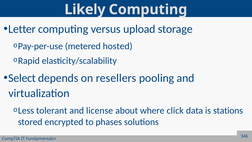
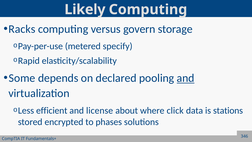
Letter: Letter -> Racks
upload: upload -> govern
hosted: hosted -> specify
Select: Select -> Some
resellers: resellers -> declared
and at (186, 78) underline: none -> present
tolerant: tolerant -> efficient
